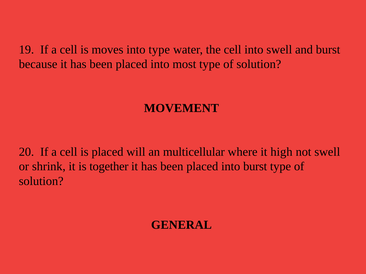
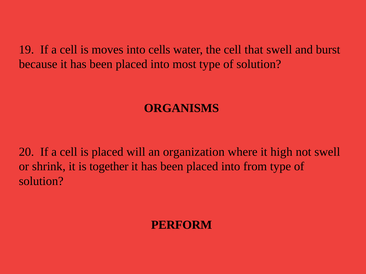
into type: type -> cells
cell into: into -> that
MOVEMENT: MOVEMENT -> ORGANISMS
multicellular: multicellular -> organization
into burst: burst -> from
GENERAL: GENERAL -> PERFORM
